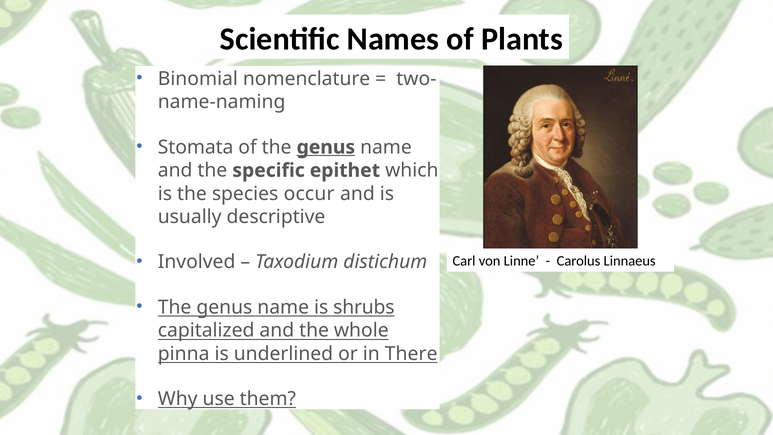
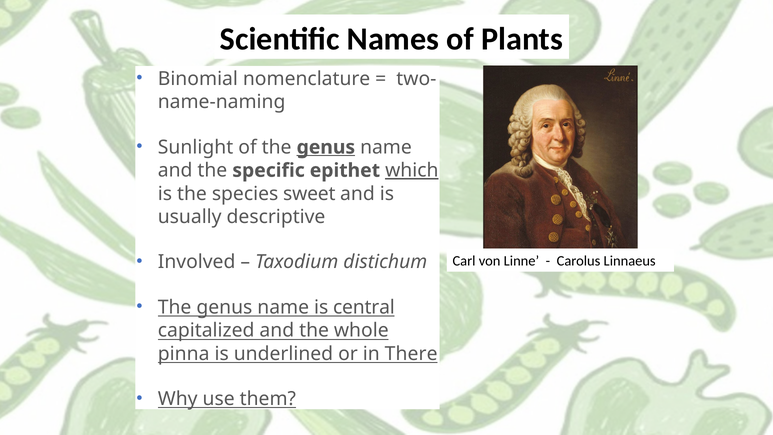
Stomata: Stomata -> Sunlight
which underline: none -> present
occur: occur -> sweet
shrubs: shrubs -> central
